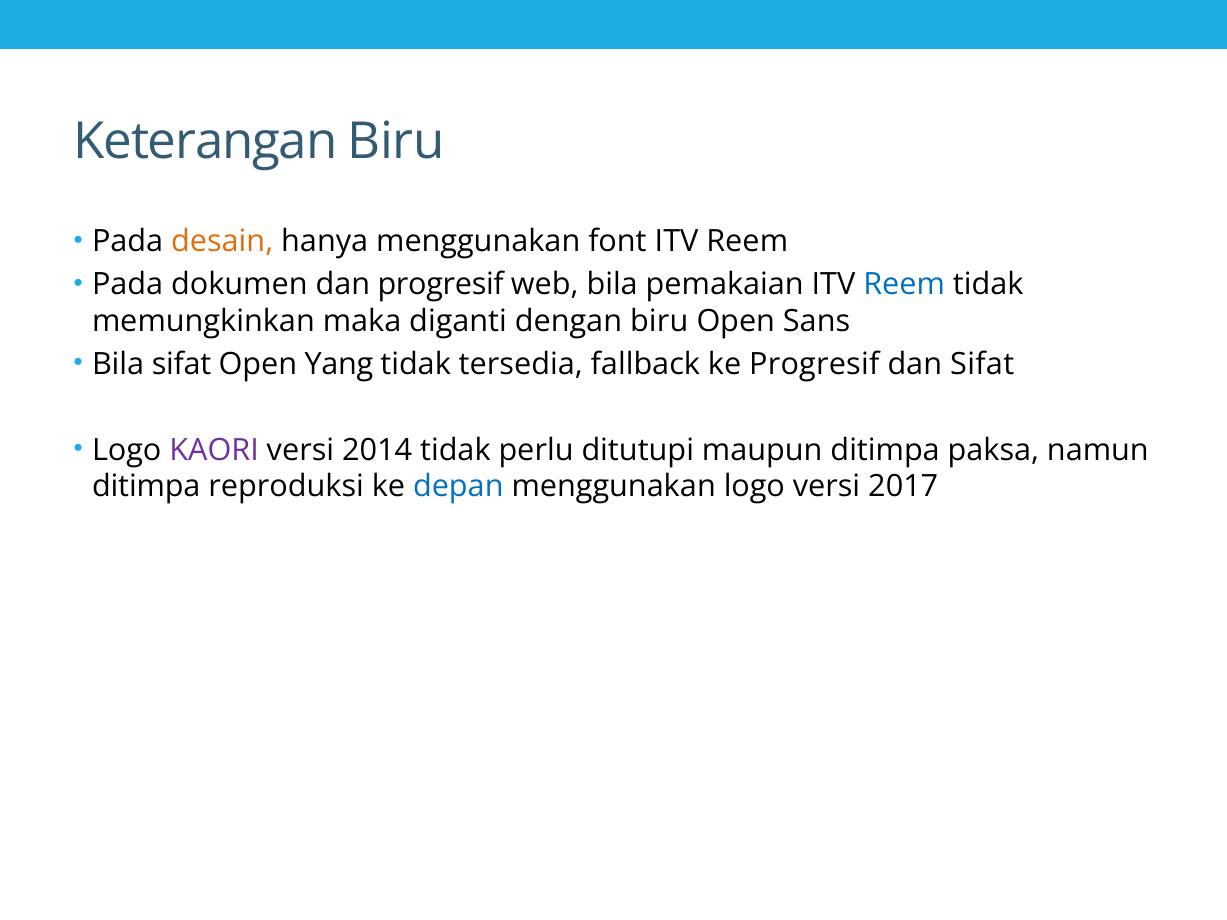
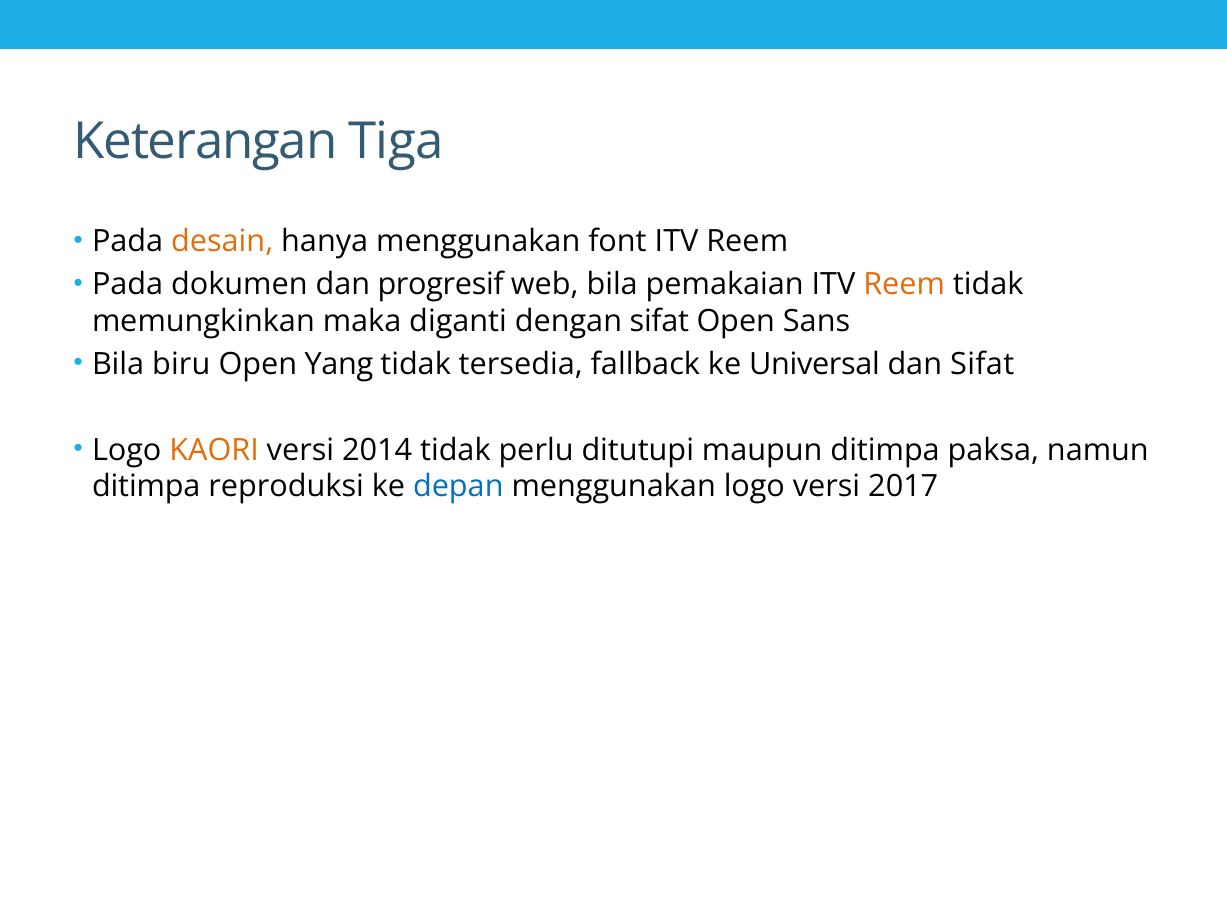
Keterangan Biru: Biru -> Tiga
Reem at (904, 284) colour: blue -> orange
dengan biru: biru -> sifat
Bila sifat: sifat -> biru
ke Progresif: Progresif -> Universal
KAORI colour: purple -> orange
